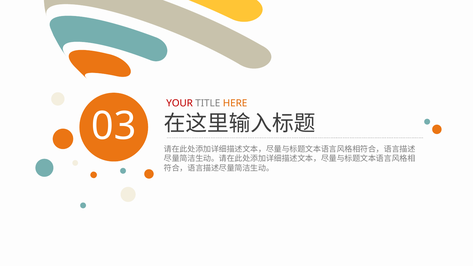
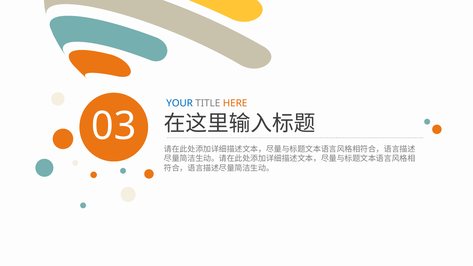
YOUR colour: red -> blue
